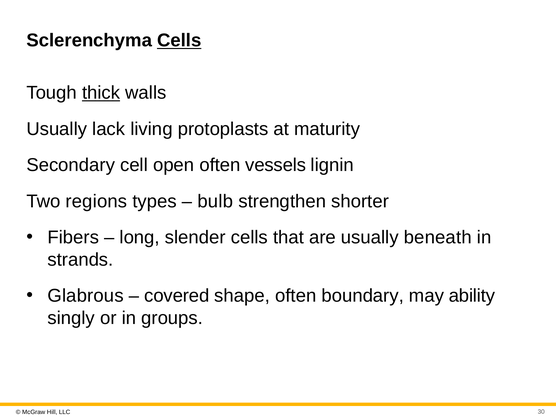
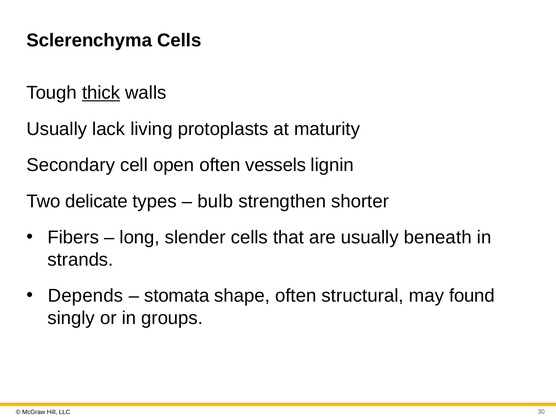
Cells at (179, 40) underline: present -> none
regions: regions -> delicate
Glabrous: Glabrous -> Depends
covered: covered -> stomata
boundary: boundary -> structural
ability: ability -> found
